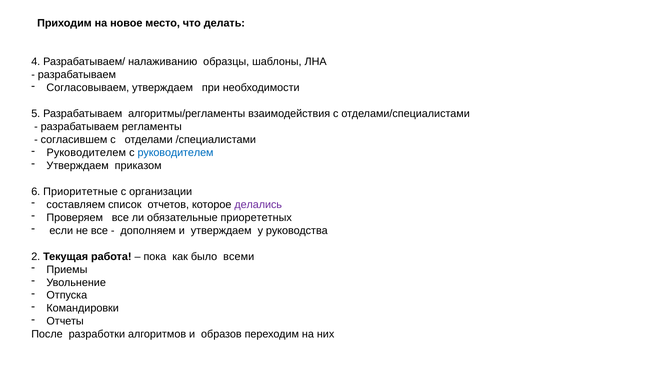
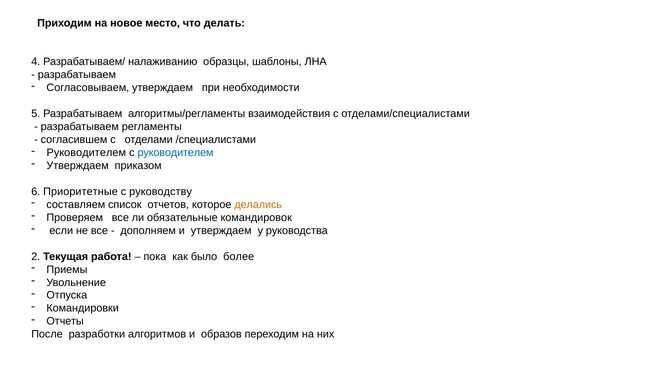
организации: организации -> руководству
делались colour: purple -> orange
приорететных: приорететных -> командировок
всеми: всеми -> более
